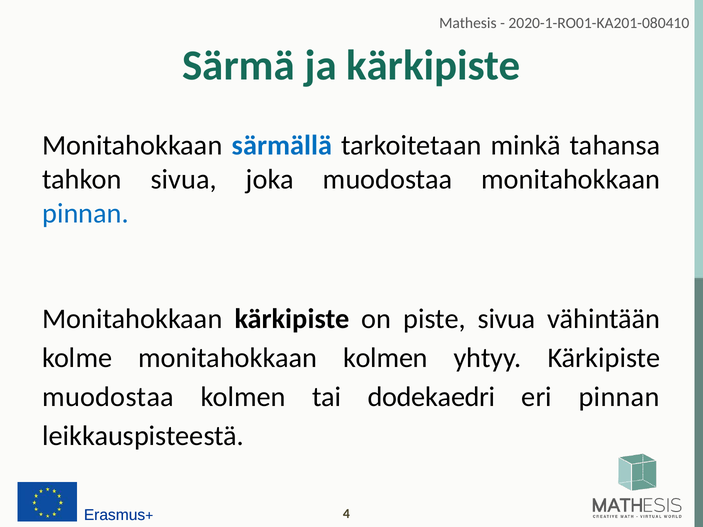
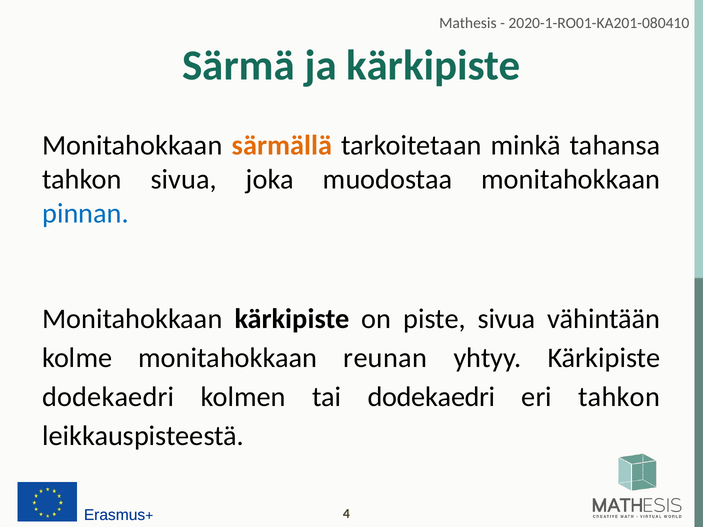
särmällä colour: blue -> orange
monitahokkaan kolmen: kolmen -> reunan
muodostaa at (108, 397): muodostaa -> dodekaedri
eri pinnan: pinnan -> tahkon
